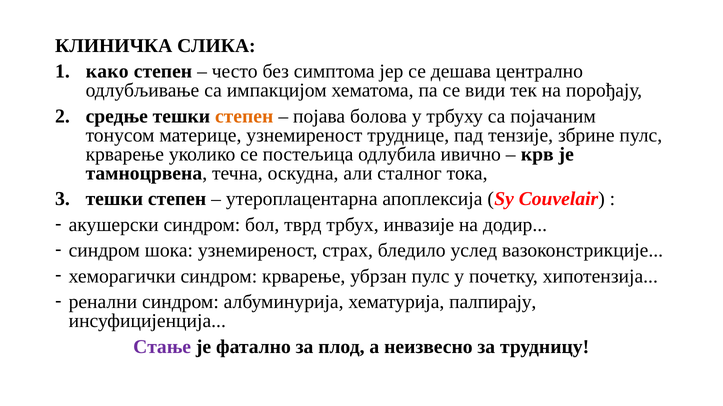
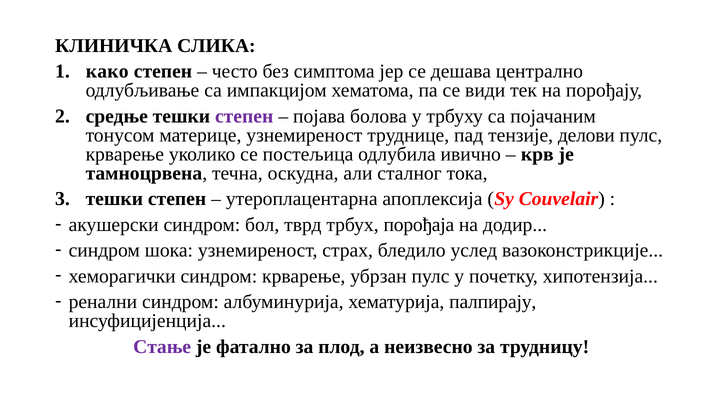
степен at (244, 116) colour: orange -> purple
збрине: збрине -> делови
инвазије: инвазије -> порођаја
